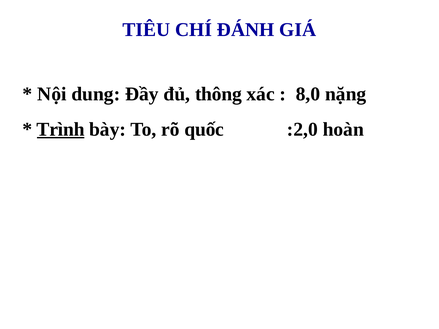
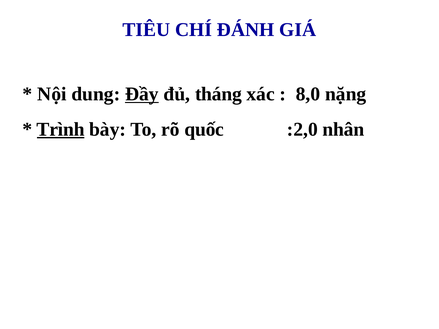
Đầy underline: none -> present
thông: thông -> tháng
hoàn: hoàn -> nhân
